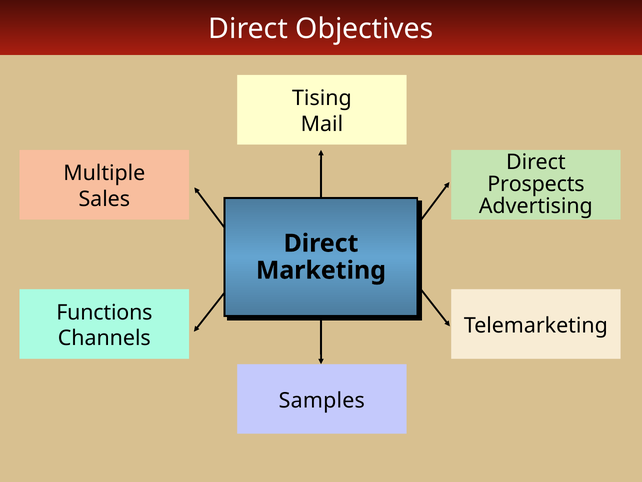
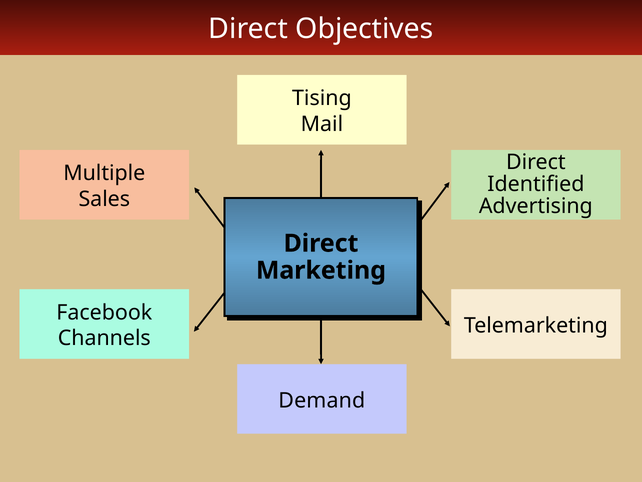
Prospects: Prospects -> Identified
Functions: Functions -> Facebook
Samples: Samples -> Demand
